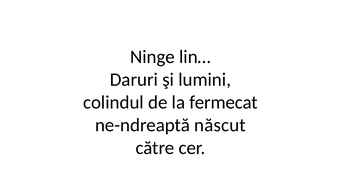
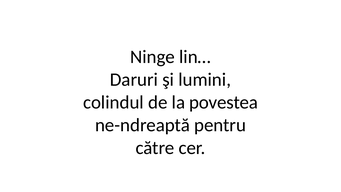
fermecat: fermecat -> povestea
născut: născut -> pentru
